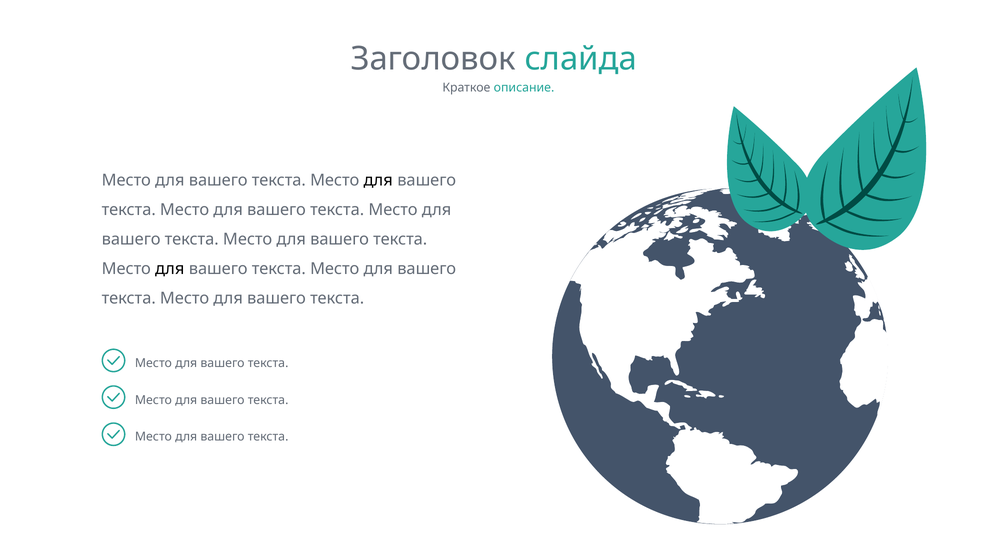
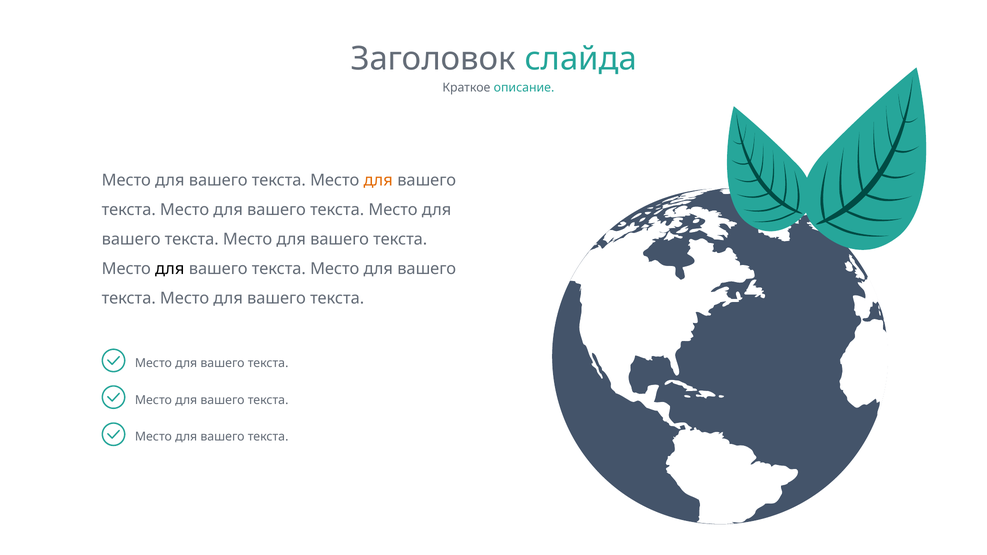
для at (378, 180) colour: black -> orange
